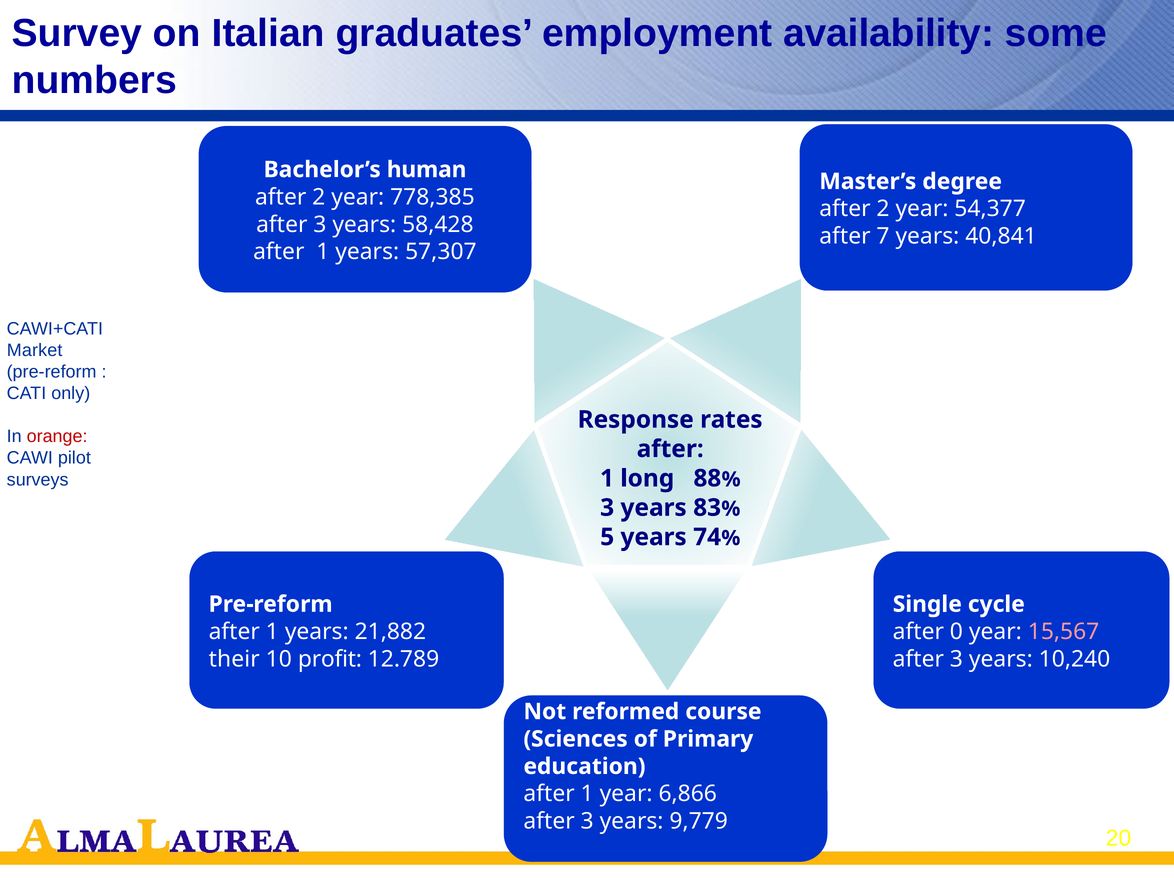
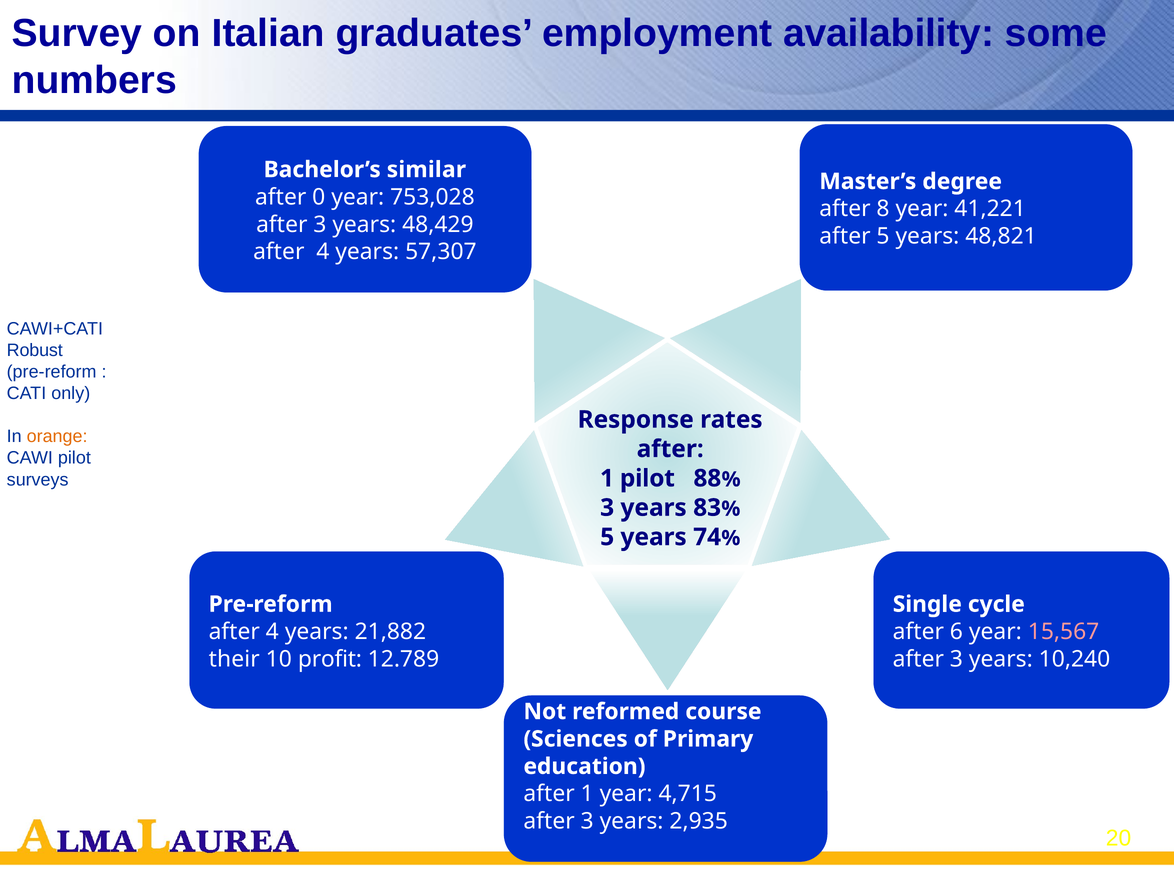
human: human -> similar
2 at (319, 197): 2 -> 0
778,385: 778,385 -> 753,028
2 at (883, 209): 2 -> 8
54,377: 54,377 -> 41,221
58,428: 58,428 -> 48,429
after 7: 7 -> 5
40,841: 40,841 -> 48,821
1 at (323, 252): 1 -> 4
Market: Market -> Robust
orange colour: red -> orange
1 long: long -> pilot
1 at (272, 631): 1 -> 4
0: 0 -> 6
6,866: 6,866 -> 4,715
9,779: 9,779 -> 2,935
